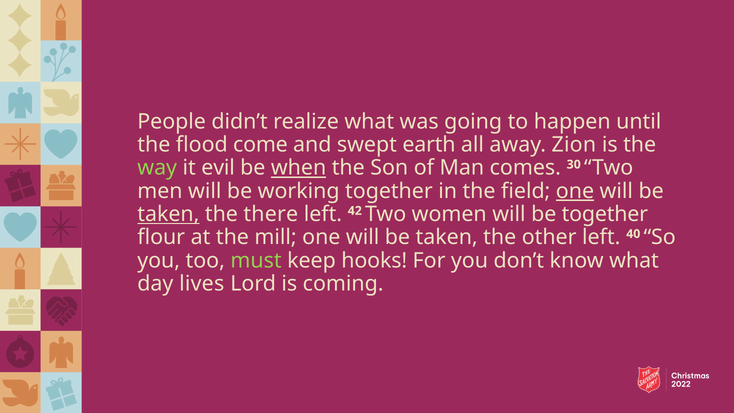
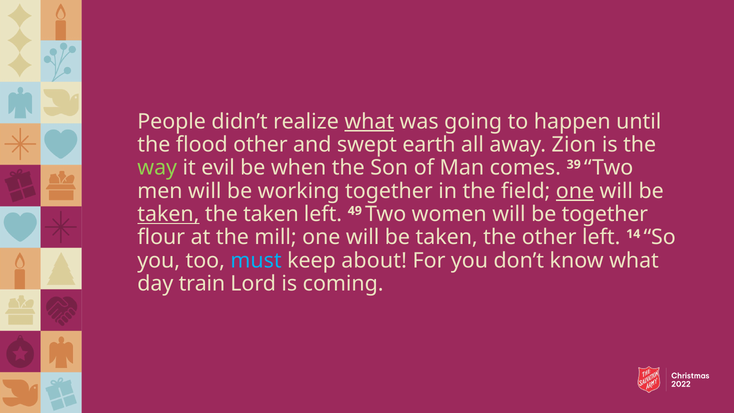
what at (369, 122) underline: none -> present
flood come: come -> other
when underline: present -> none
30: 30 -> 39
the there: there -> taken
42: 42 -> 49
40: 40 -> 14
must colour: light green -> light blue
hooks: hooks -> about
lives: lives -> train
